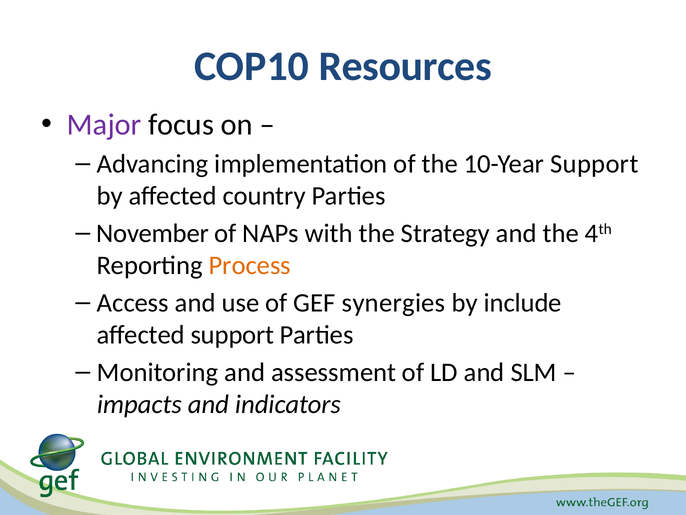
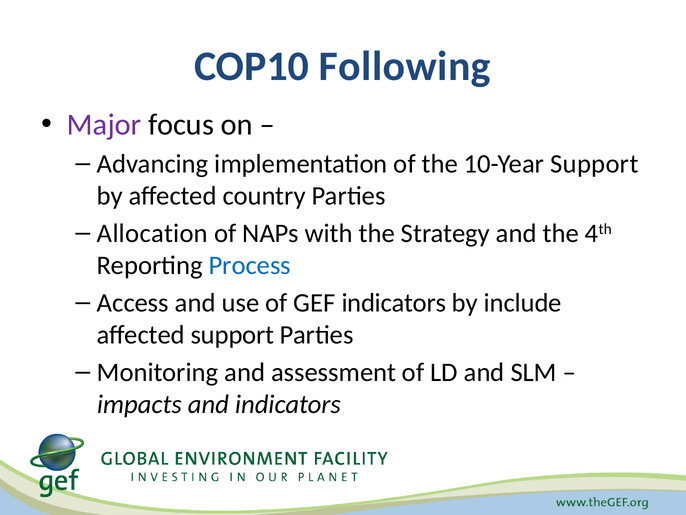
Resources: Resources -> Following
November: November -> Allocation
Process colour: orange -> blue
GEF synergies: synergies -> indicators
